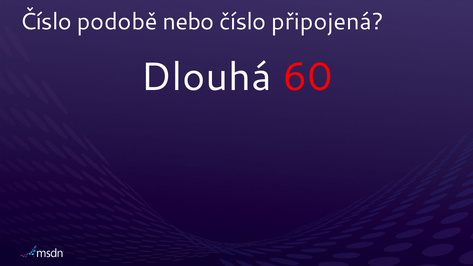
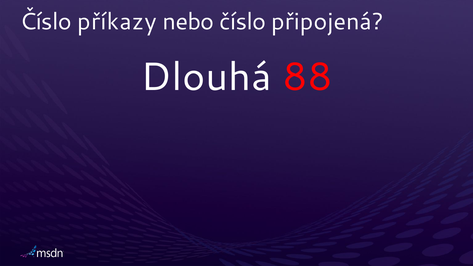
podobě: podobě -> příkazy
60: 60 -> 88
